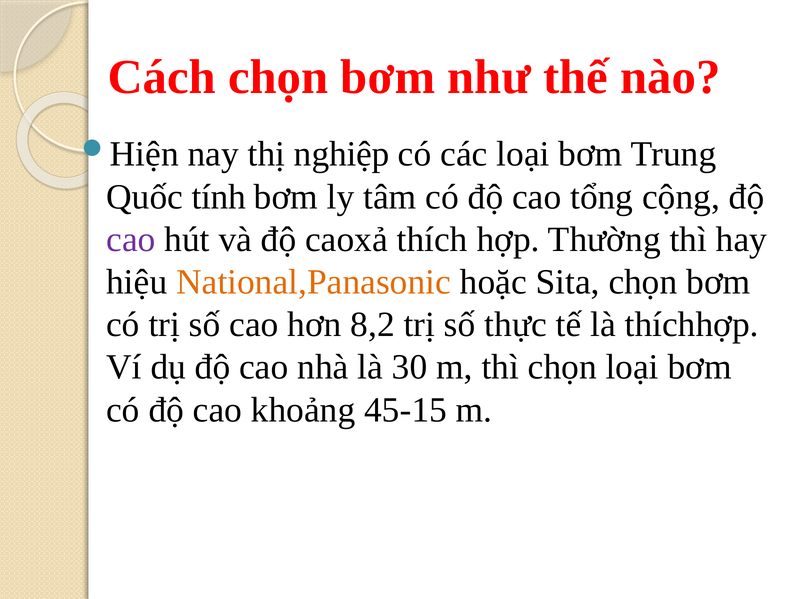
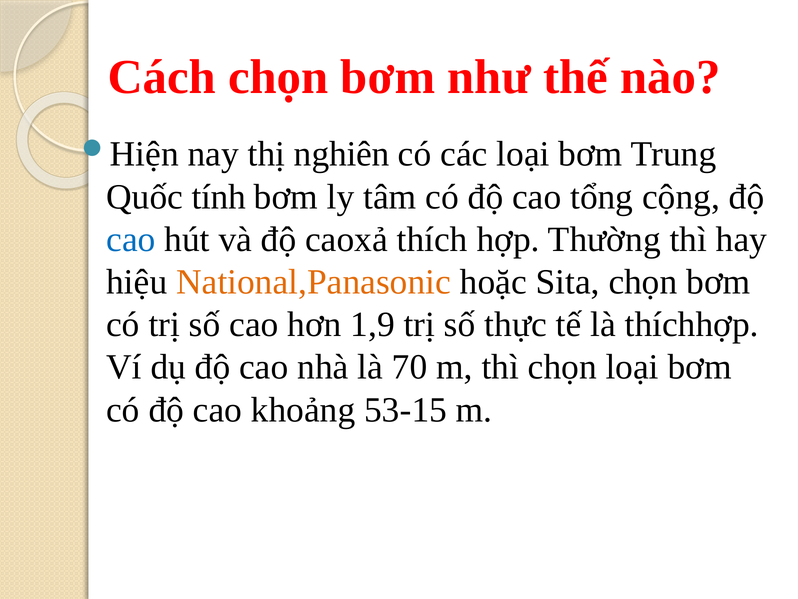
nghiệp: nghiệp -> nghiên
cao at (131, 239) colour: purple -> blue
8,2: 8,2 -> 1,9
30: 30 -> 70
45-15: 45-15 -> 53-15
